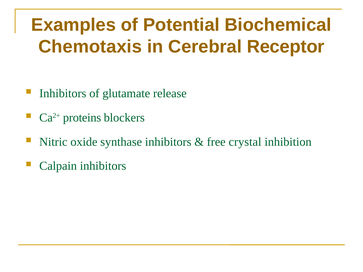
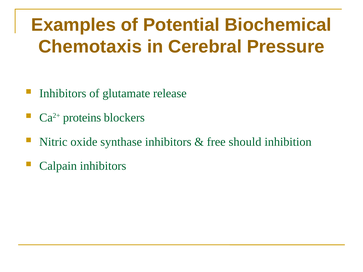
Receptor: Receptor -> Pressure
crystal: crystal -> should
